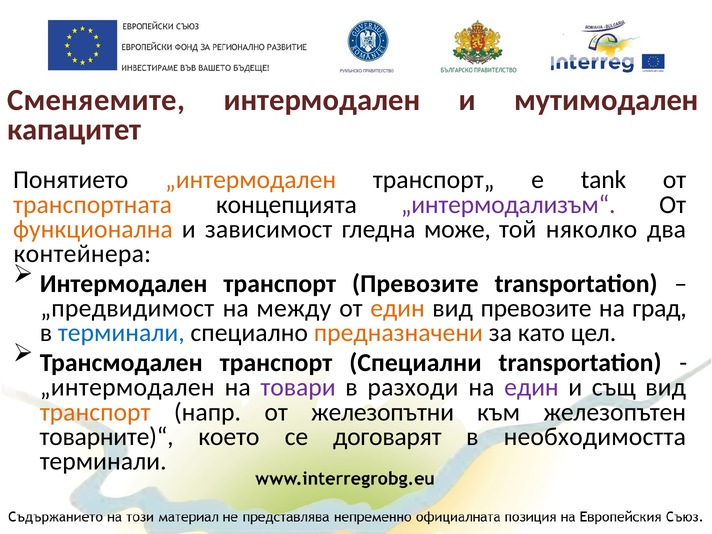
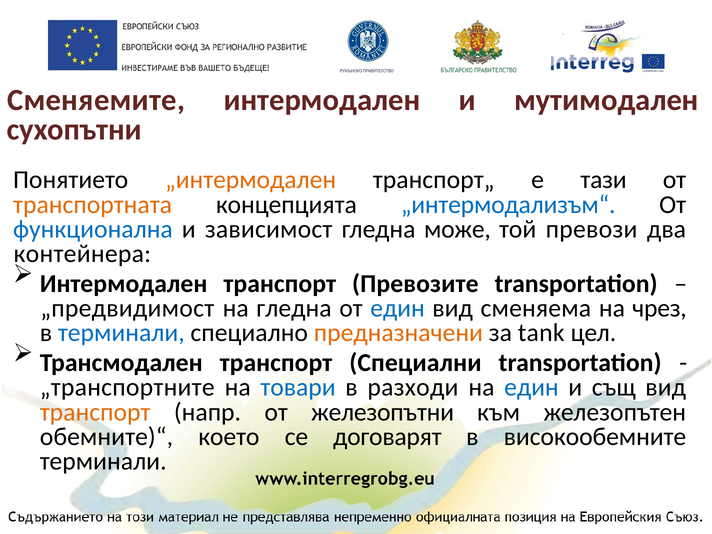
капацитет: капацитет -> сухопътни
tank: tank -> тази
„интермодализъм“ colour: purple -> blue
функционална colour: orange -> blue
няколко: няколко -> превози
на между: между -> гледна
един at (398, 308) colour: orange -> blue
вид превозите: превозите -> сменяема
град: град -> чрез
като: като -> tank
„интермодален at (127, 387): „интермодален -> „транспортните
товари colour: purple -> blue
един at (531, 387) colour: purple -> blue
товарните)“: товарните)“ -> обемните)“
необходимостта: необходимостта -> високообемните
